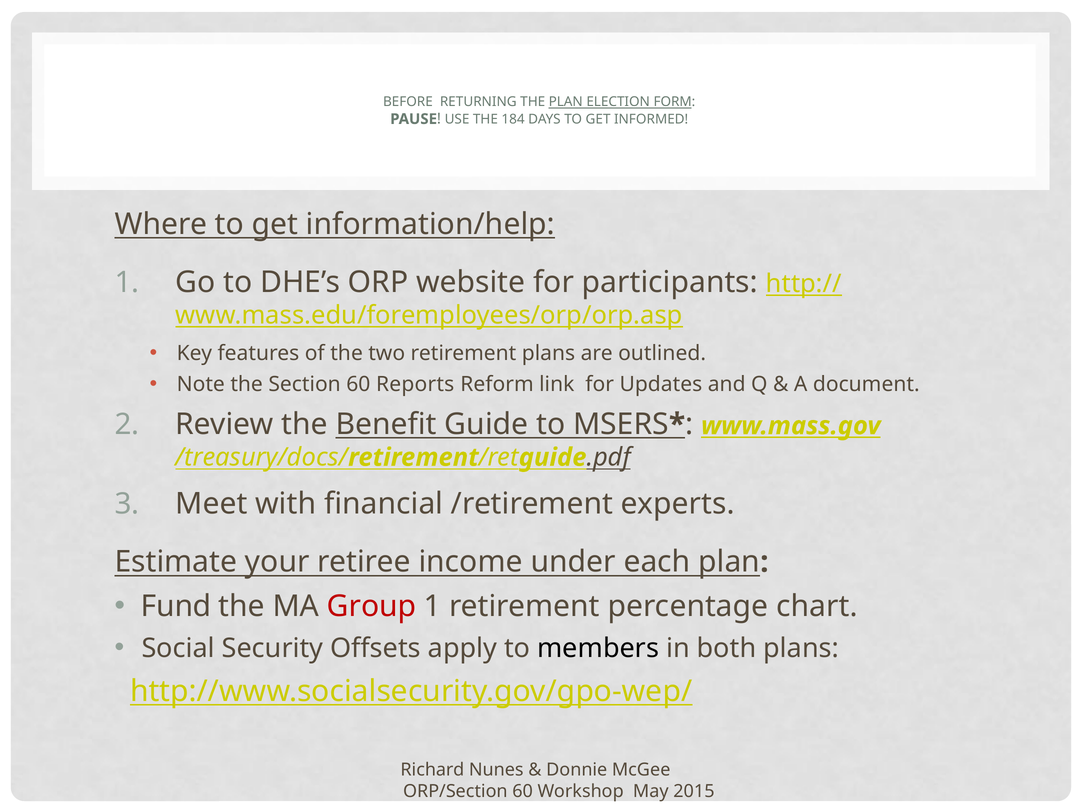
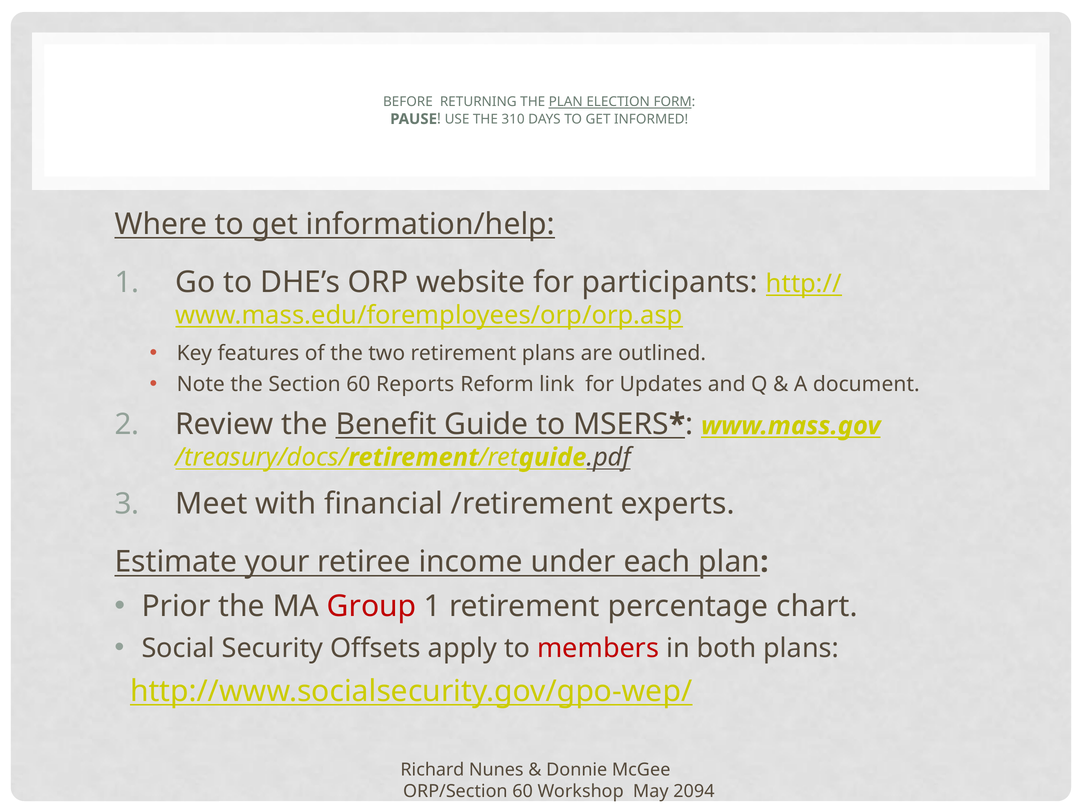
184: 184 -> 310
Fund: Fund -> Prior
members colour: black -> red
2015: 2015 -> 2094
